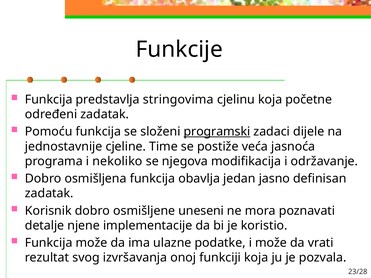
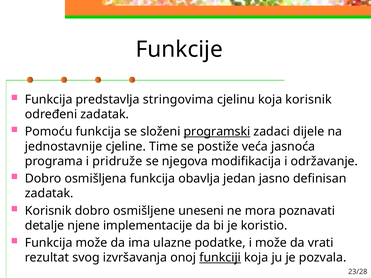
koja početne: početne -> korisnik
nekoliko: nekoliko -> pridruže
funkciji underline: none -> present
